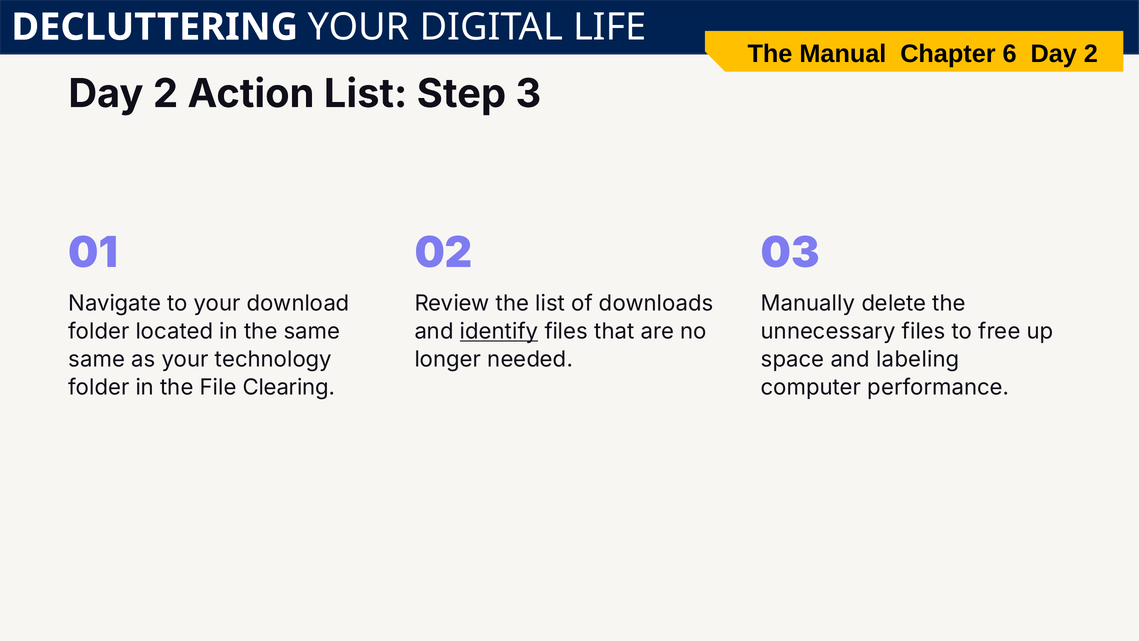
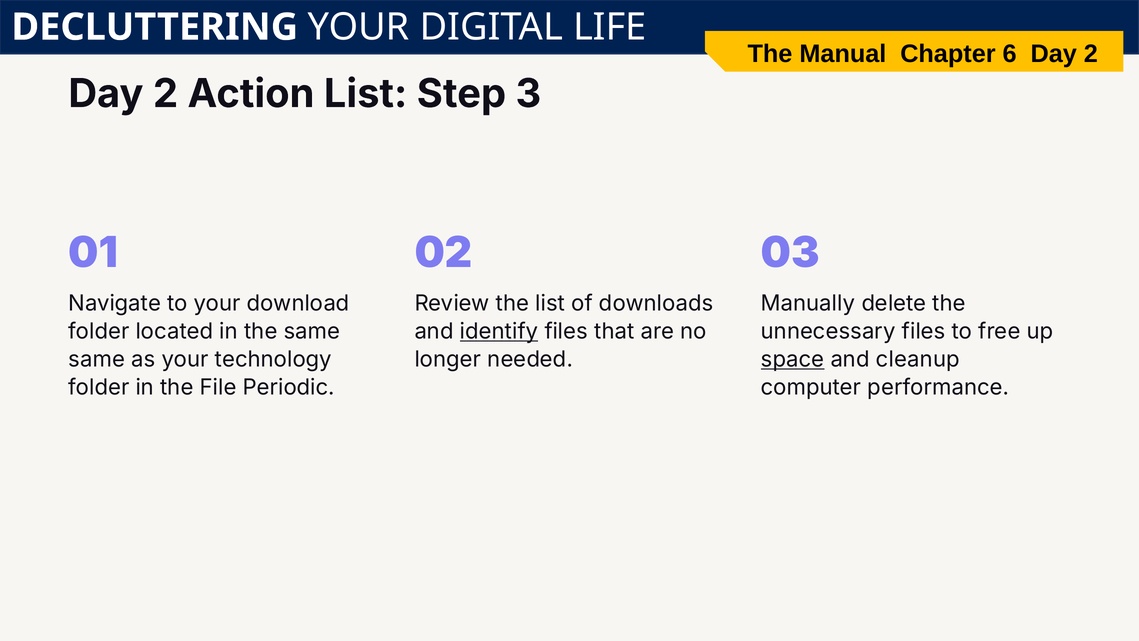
space underline: none -> present
labeling: labeling -> cleanup
Clearing: Clearing -> Periodic
